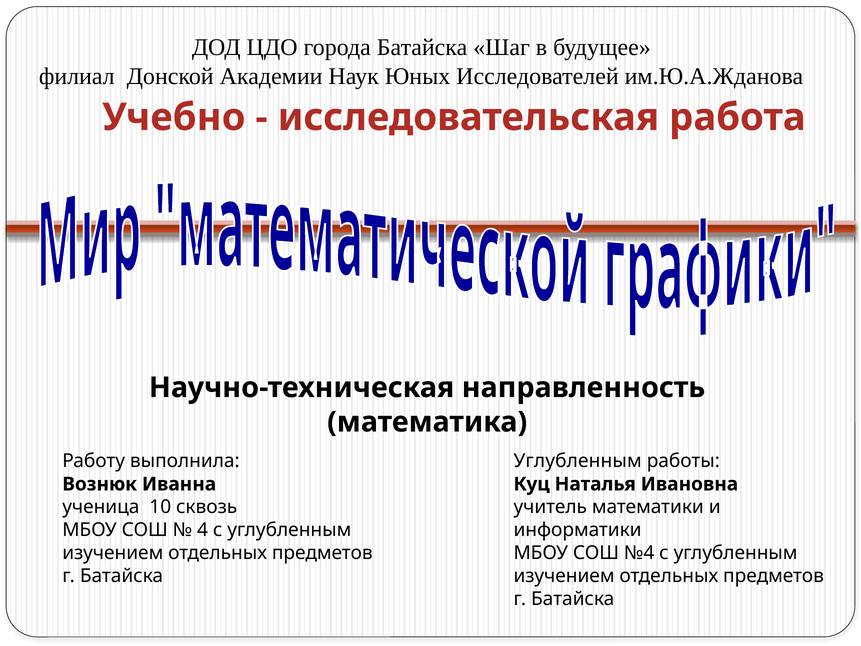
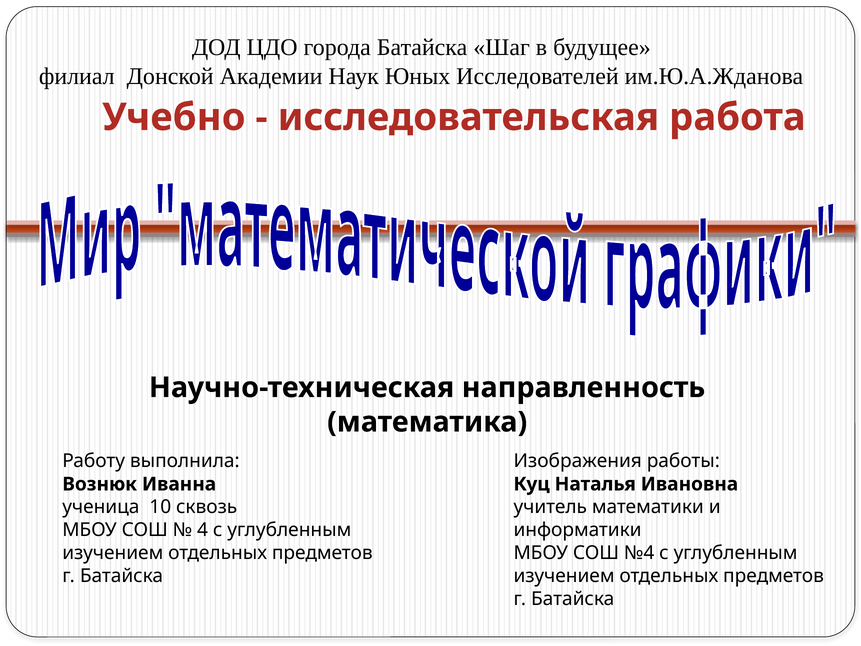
Углубленным at (578, 461): Углубленным -> Изображения
